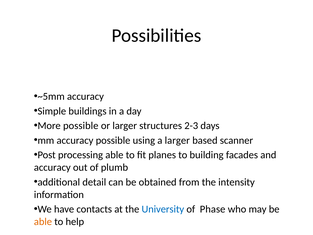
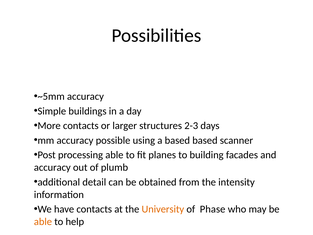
More possible: possible -> contacts
a larger: larger -> based
University colour: blue -> orange
